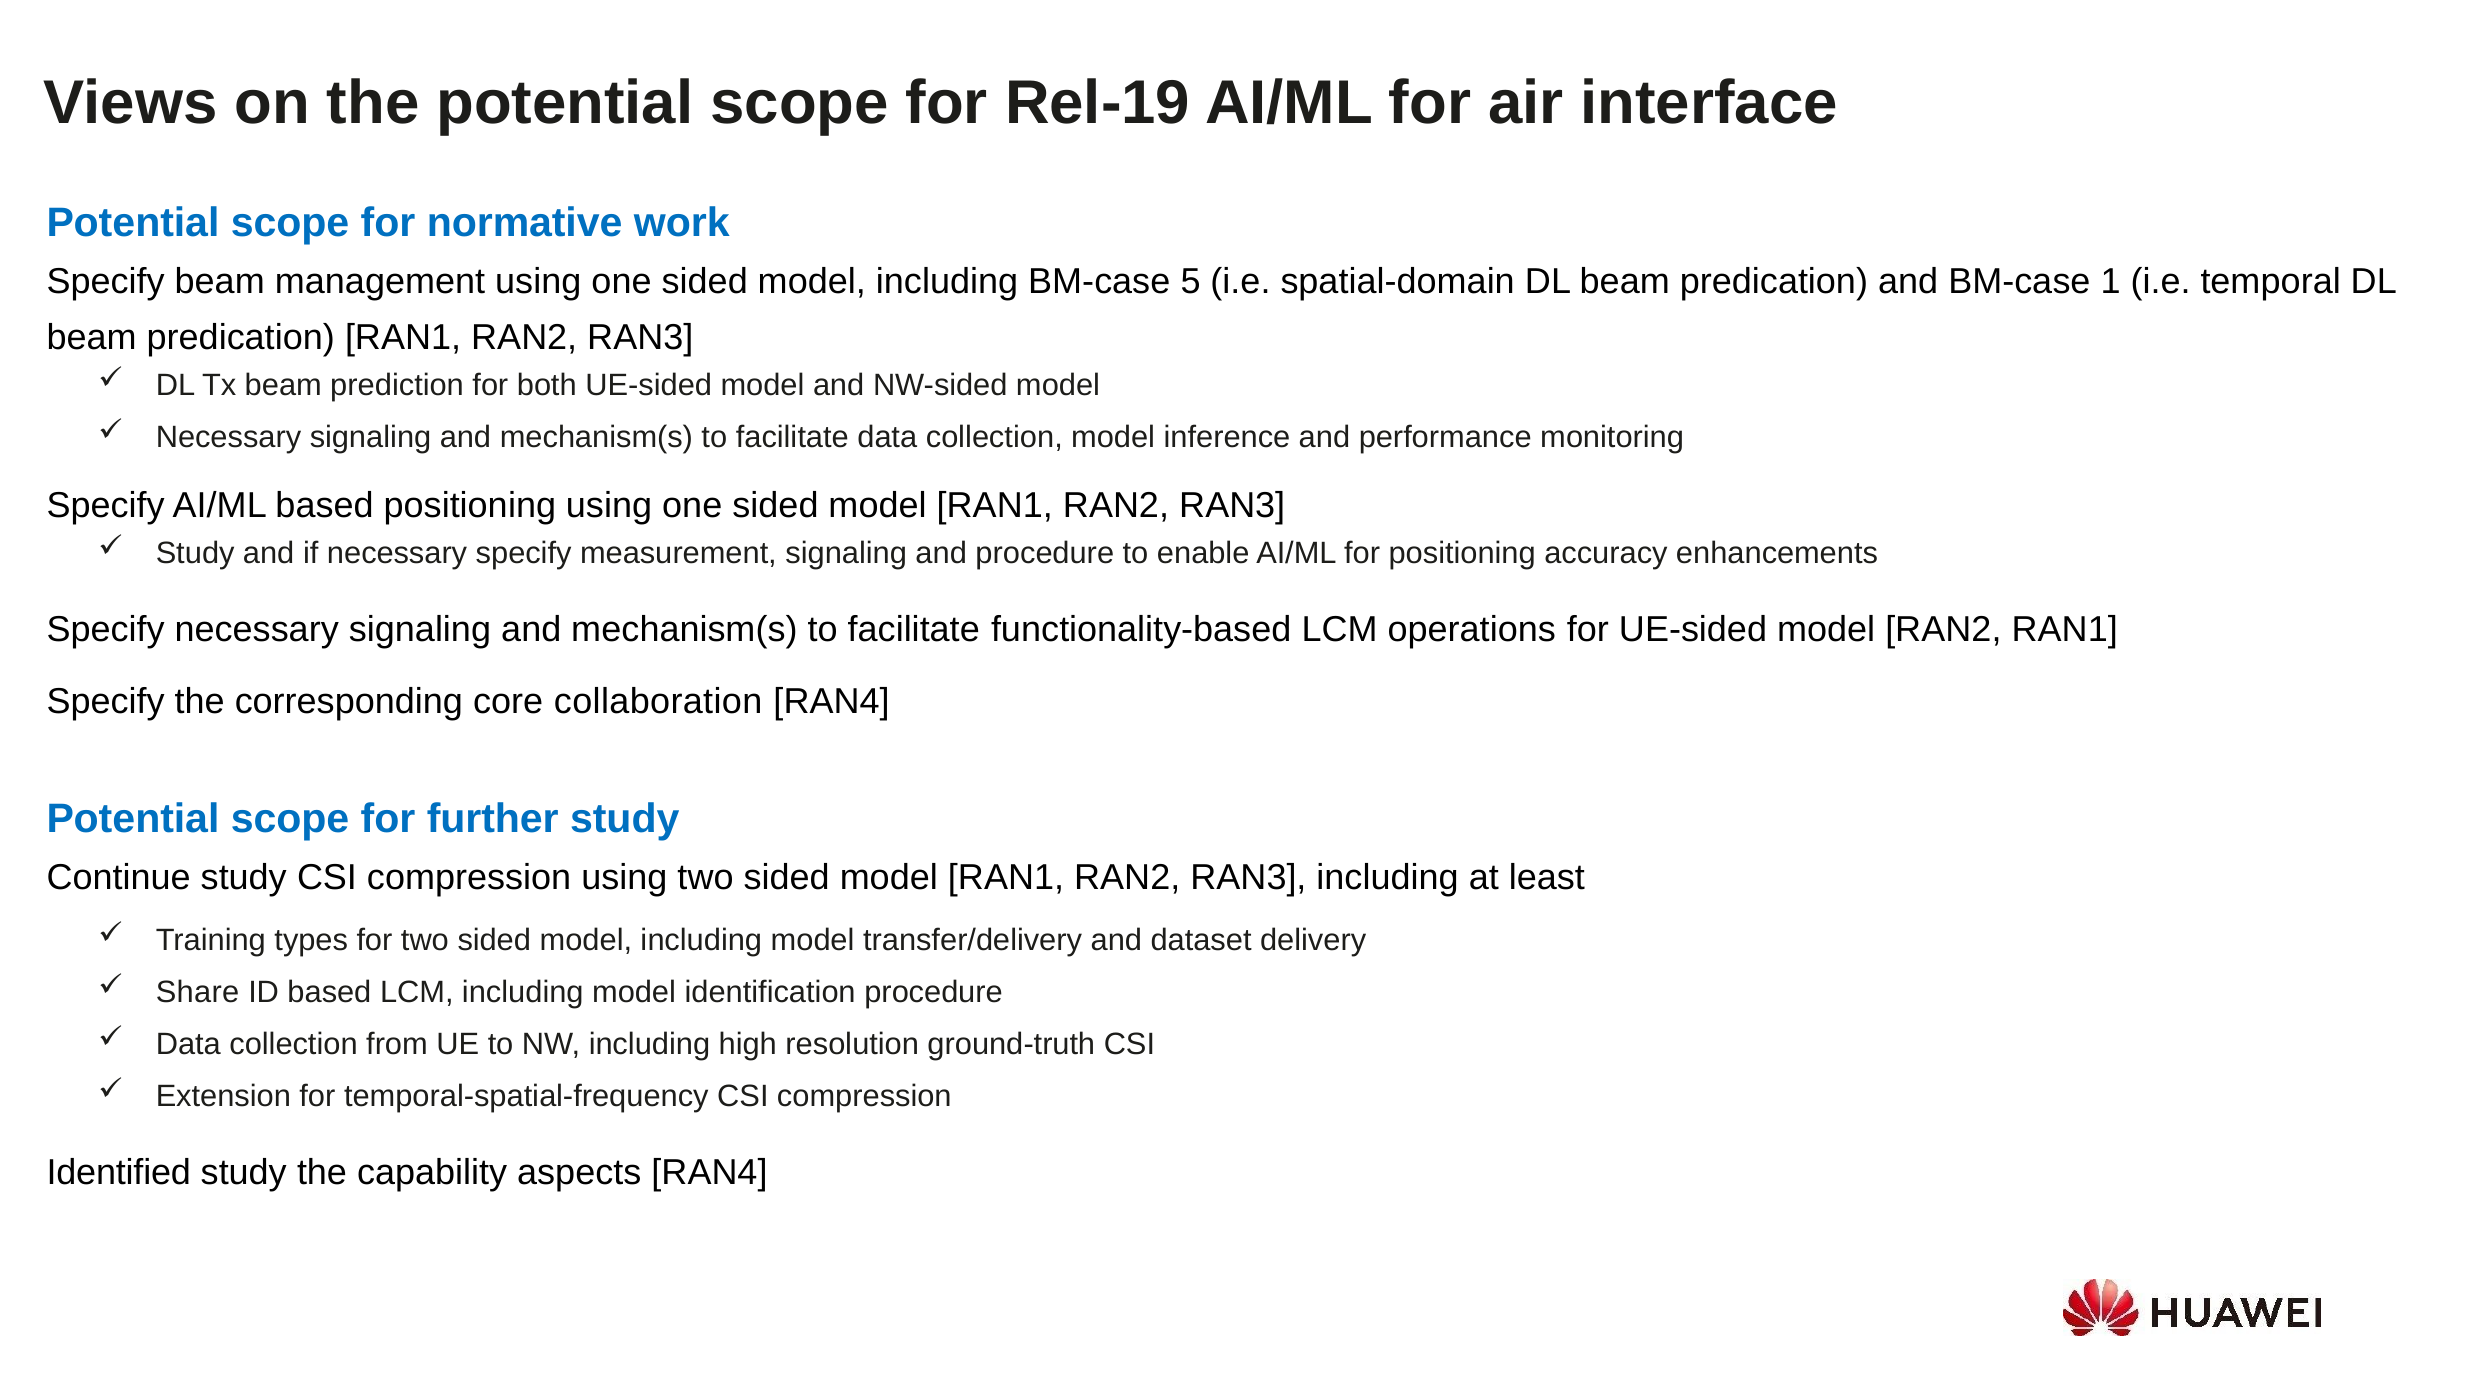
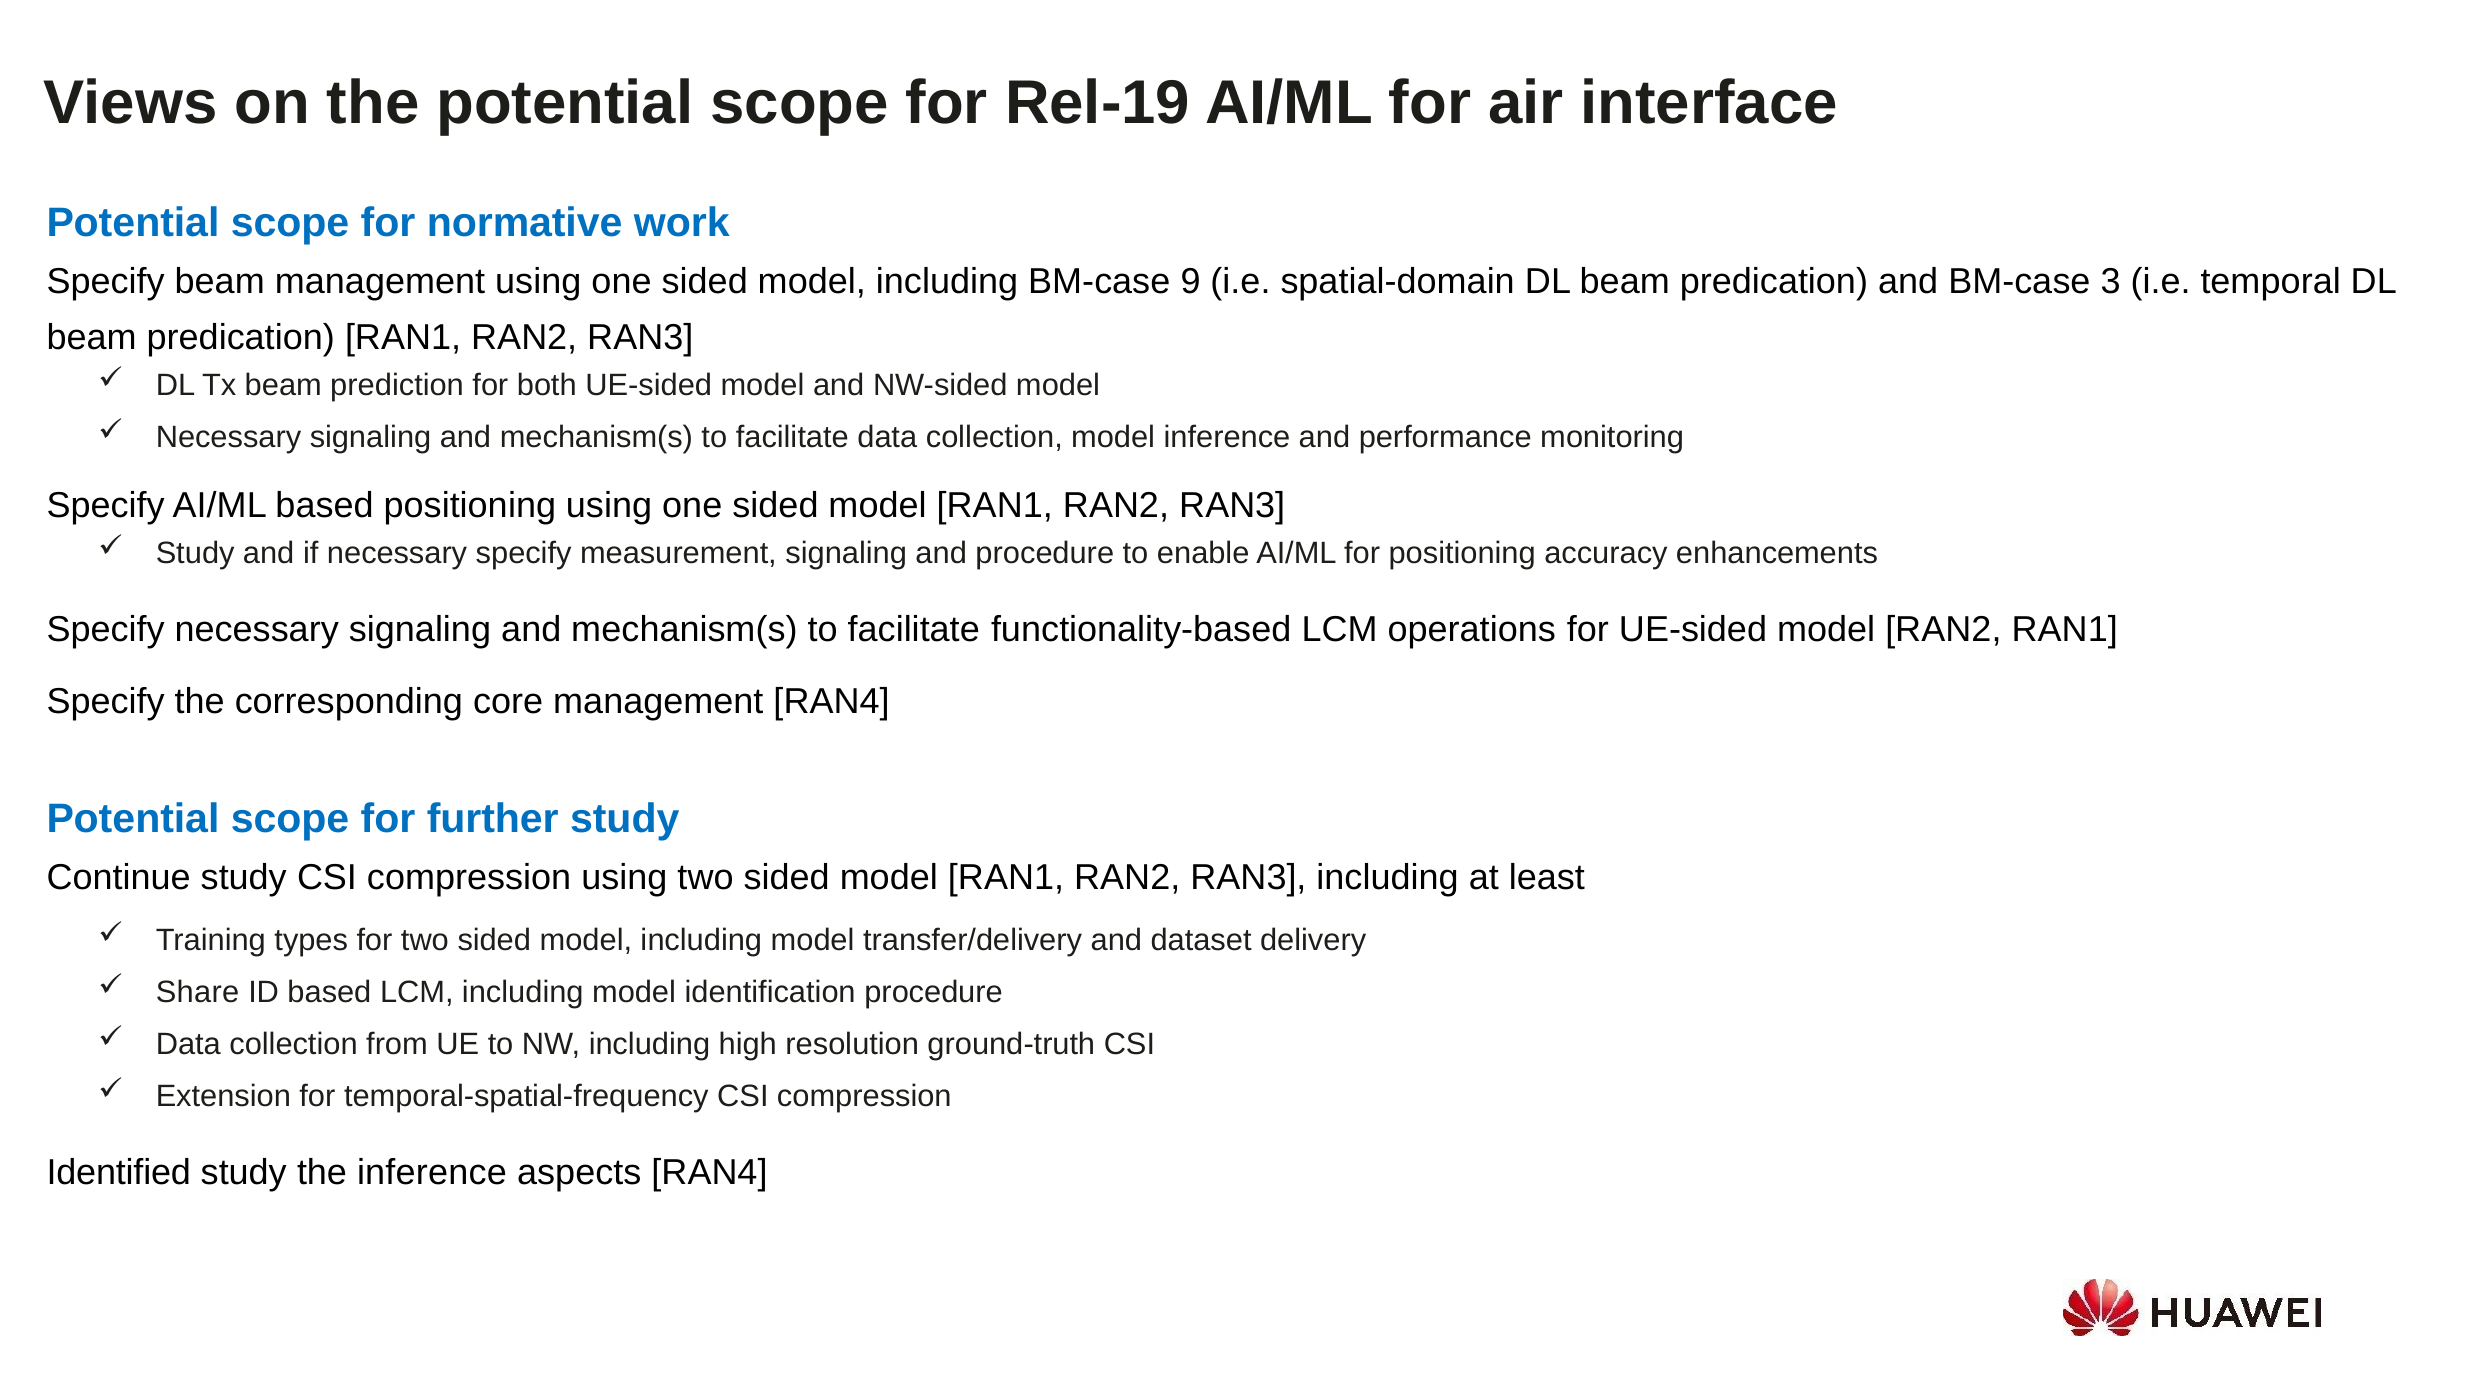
5: 5 -> 9
1: 1 -> 3
core collaboration: collaboration -> management
the capability: capability -> inference
